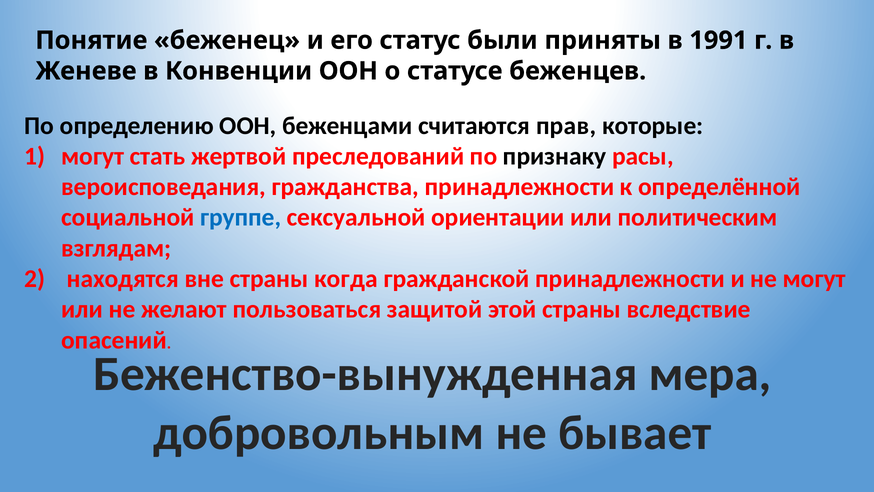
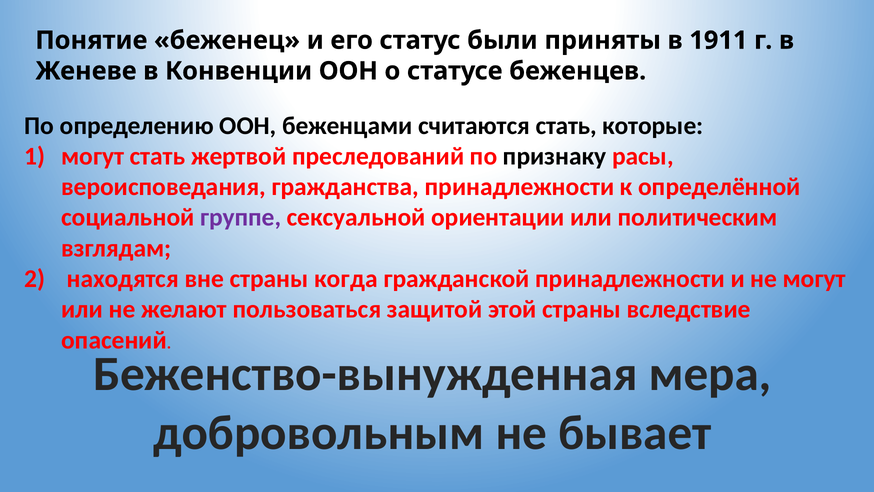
1991: 1991 -> 1911
считаются прав: прав -> стать
группе colour: blue -> purple
